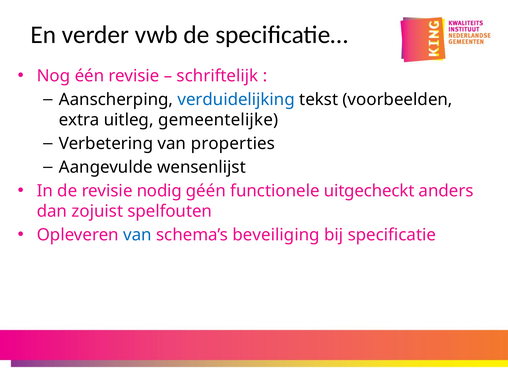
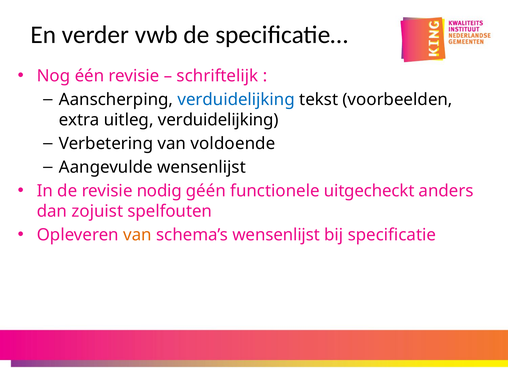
uitleg gemeentelijke: gemeentelijke -> verduidelijking
properties: properties -> voldoende
van at (137, 235) colour: blue -> orange
schema’s beveiliging: beveiliging -> wensenlijst
